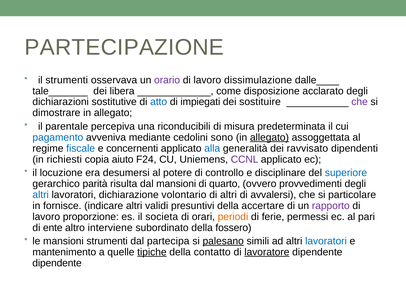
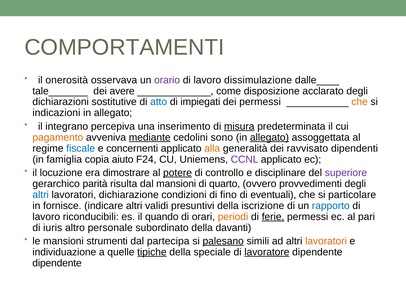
PARTECIPAZIONE: PARTECIPAZIONE -> COMPORTAMENTI
il strumenti: strumenti -> onerosità
libera: libera -> avere
dei sostituire: sostituire -> permessi
che at (360, 102) colour: purple -> orange
dimostrare: dimostrare -> indicazioni
parentale: parentale -> integrano
riconducibili: riconducibili -> inserimento
misura underline: none -> present
pagamento colour: blue -> orange
mediante underline: none -> present
alla colour: blue -> orange
richiesti: richiesti -> famiglia
desumersi: desumersi -> dimostrare
potere underline: none -> present
superiore colour: blue -> purple
volontario: volontario -> condizioni
di altri: altri -> fino
avvalersi: avvalersi -> eventuali
accertare: accertare -> iscrizione
rapporto colour: purple -> blue
proporzione: proporzione -> riconducibili
societa: societa -> quando
ferie underline: none -> present
ente: ente -> iuris
interviene: interviene -> personale
fossero: fossero -> davanti
lavoratori at (326, 241) colour: blue -> orange
mantenimento: mantenimento -> individuazione
contatto: contatto -> speciale
